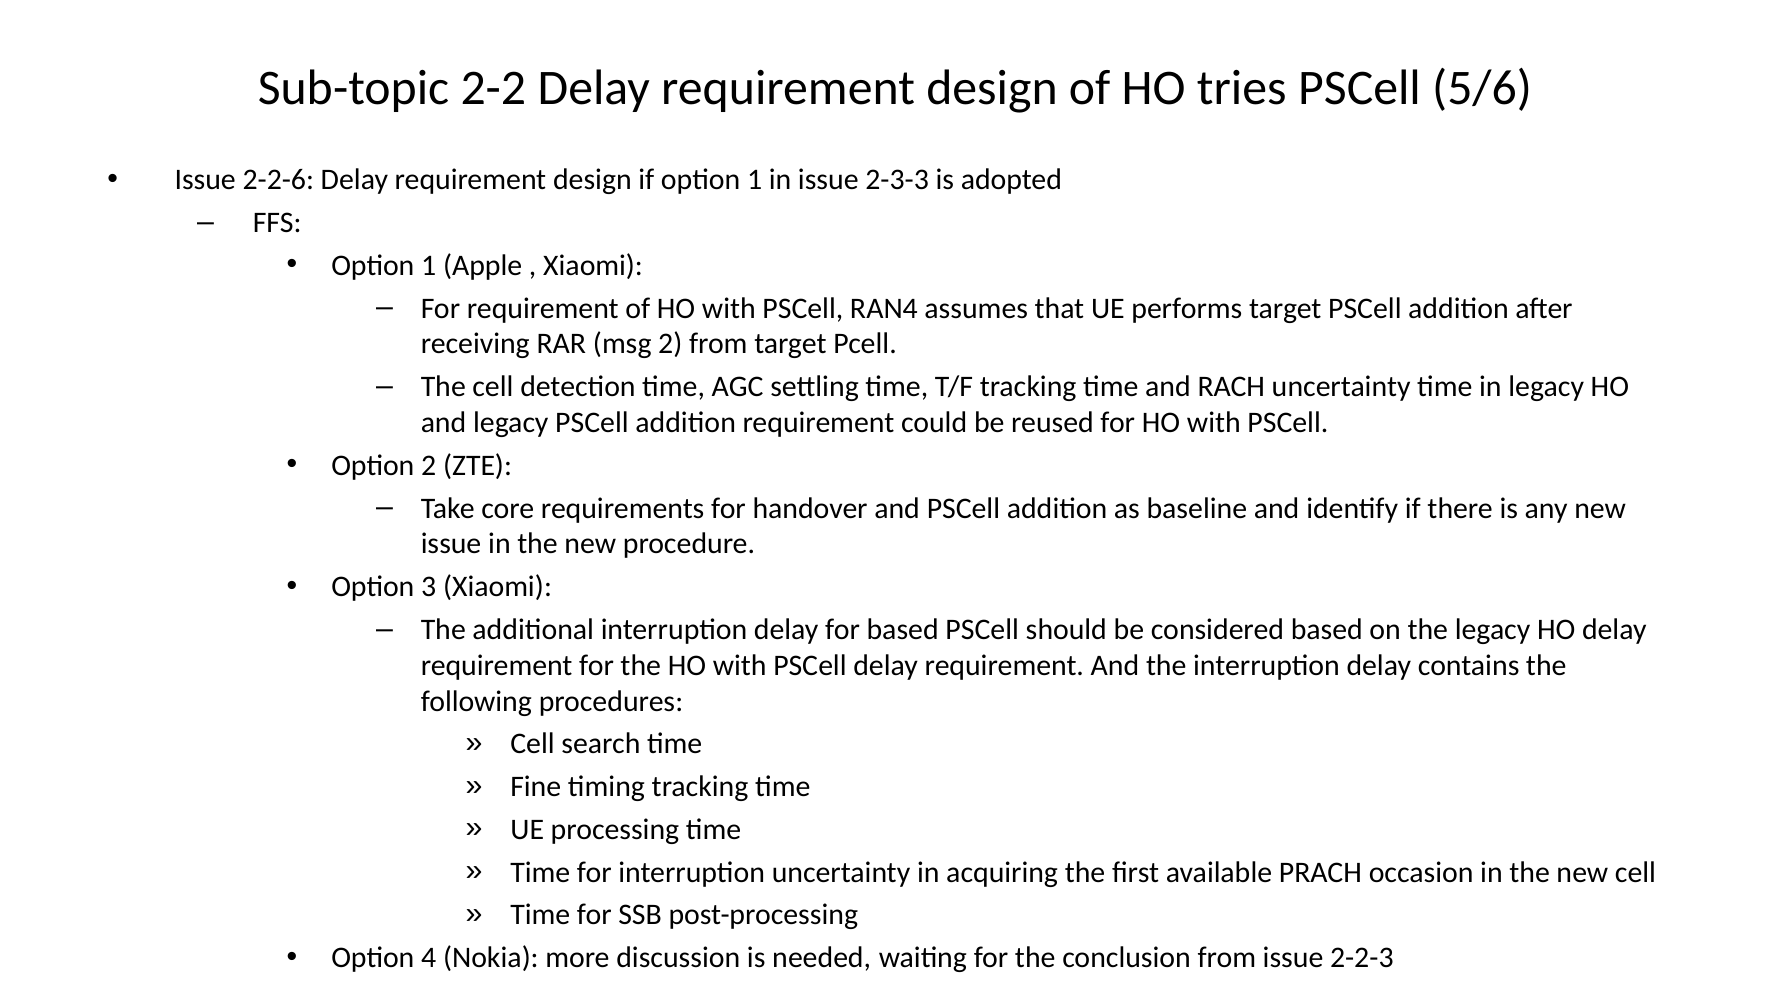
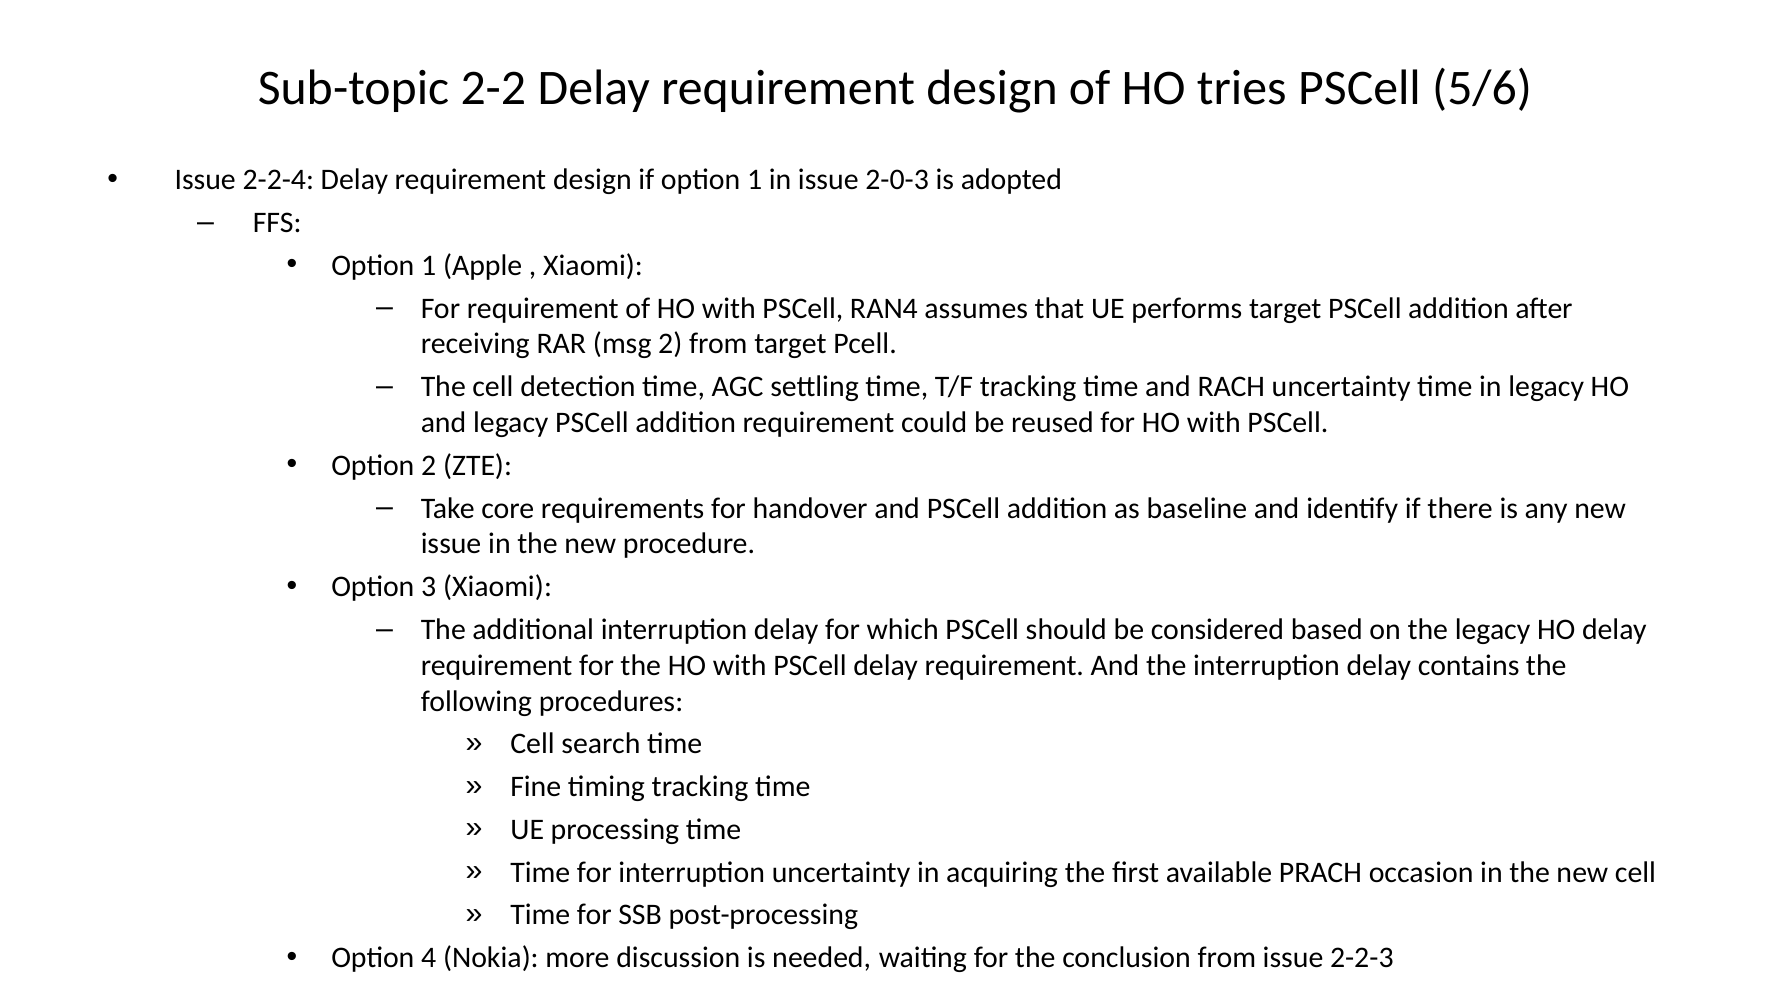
2-2-6: 2-2-6 -> 2-2-4
2-3-3: 2-3-3 -> 2-0-3
for based: based -> which
